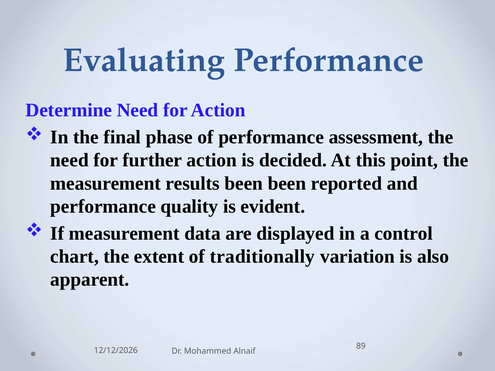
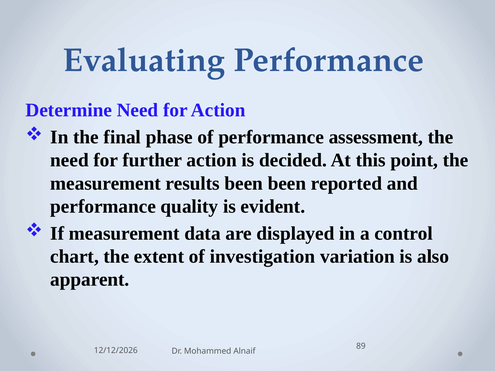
traditionally: traditionally -> investigation
